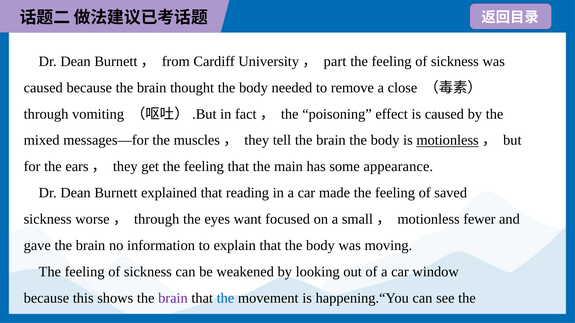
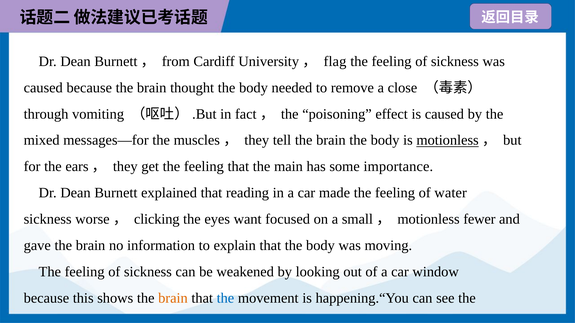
part: part -> flag
appearance: appearance -> importance
saved: saved -> water
worse， through: through -> clicking
brain at (173, 299) colour: purple -> orange
